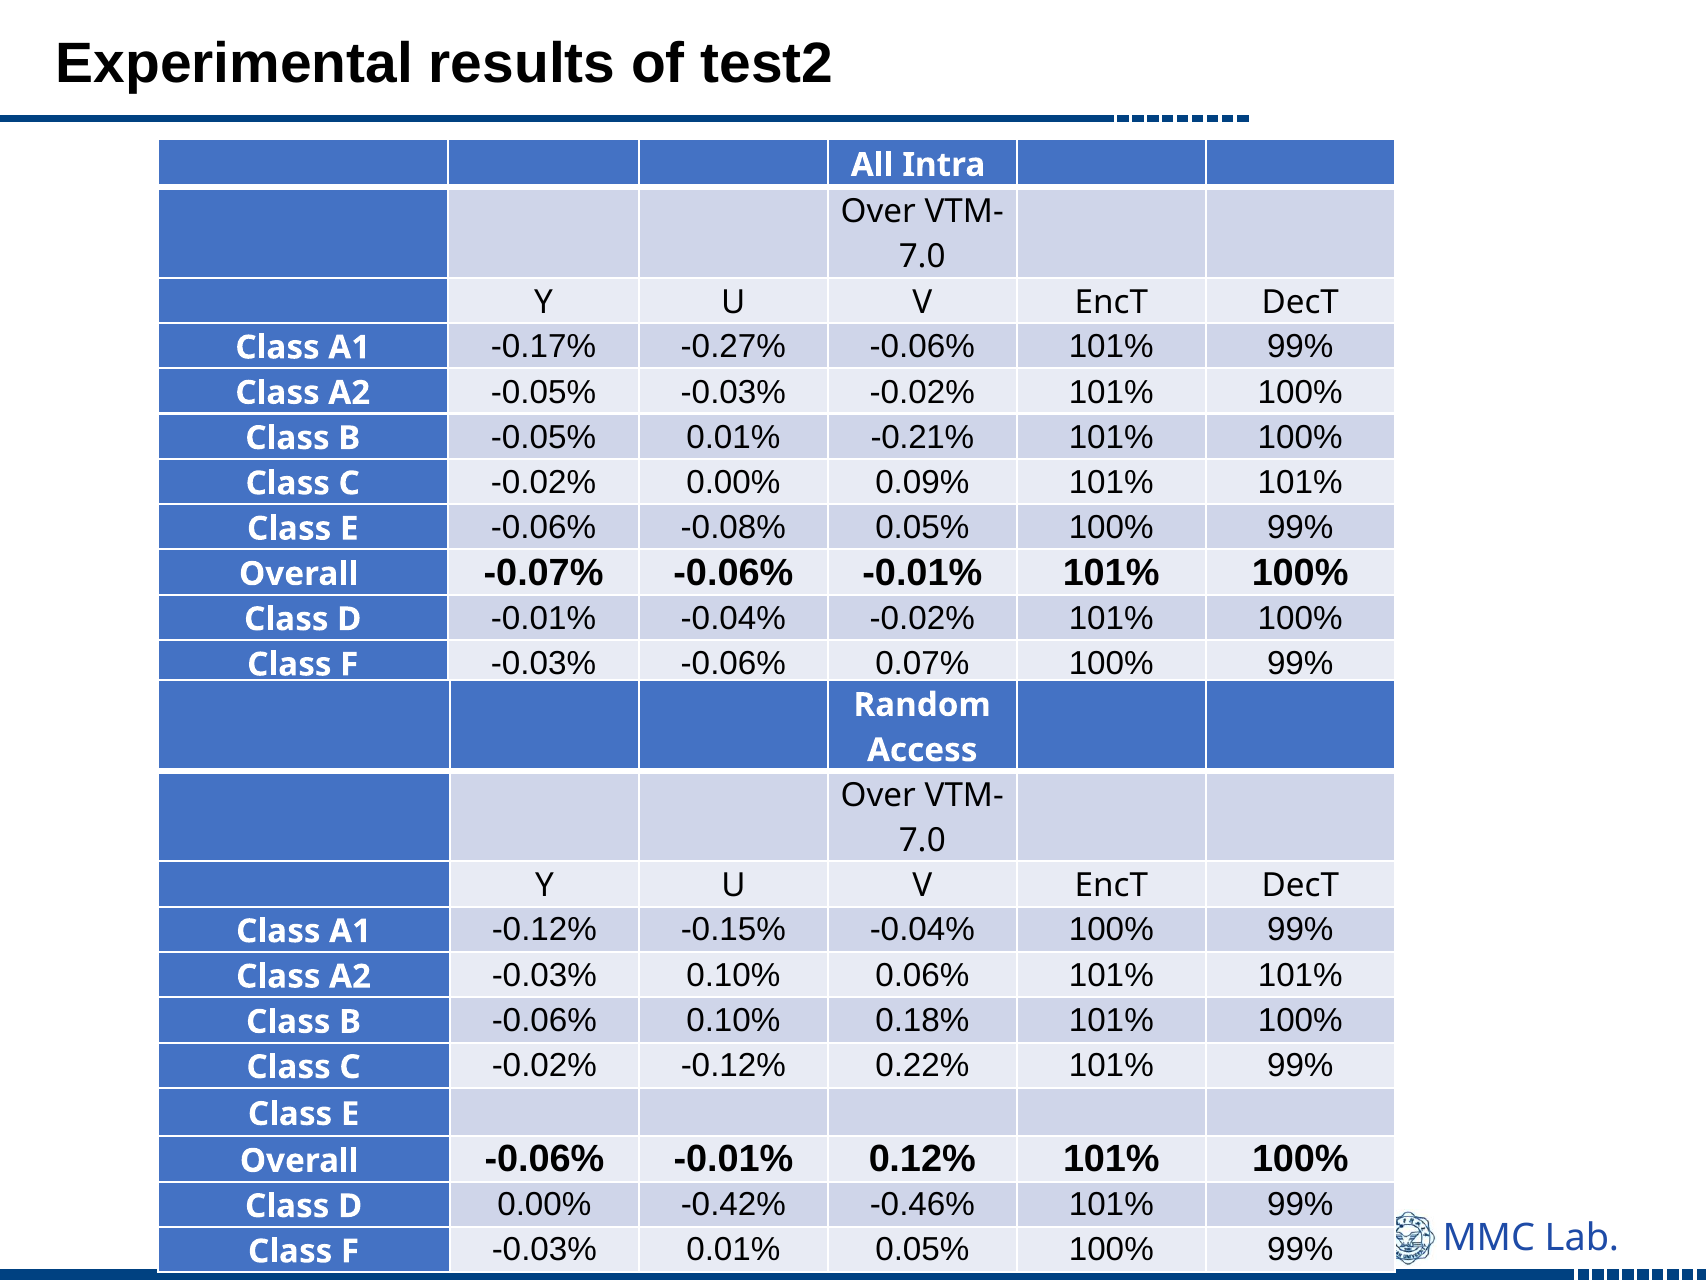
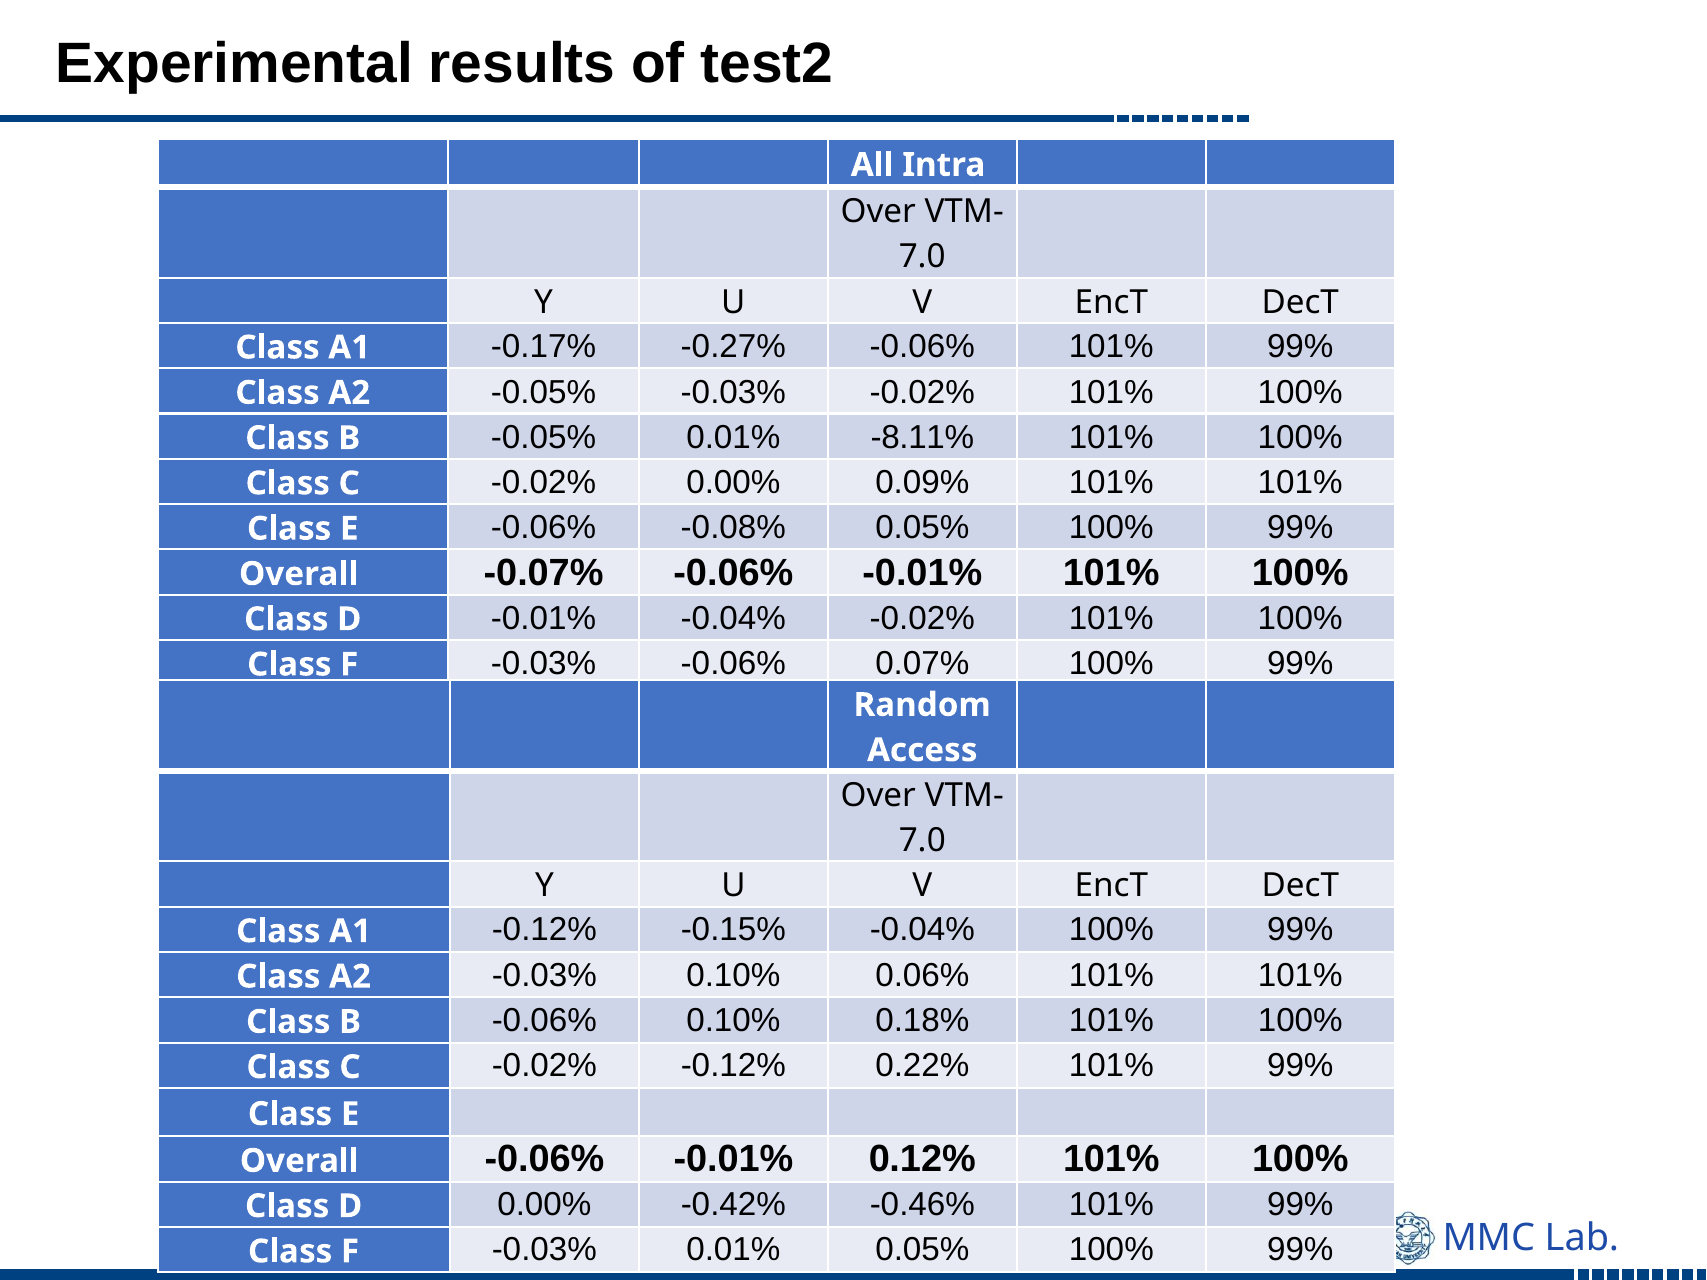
-0.21%: -0.21% -> -8.11%
